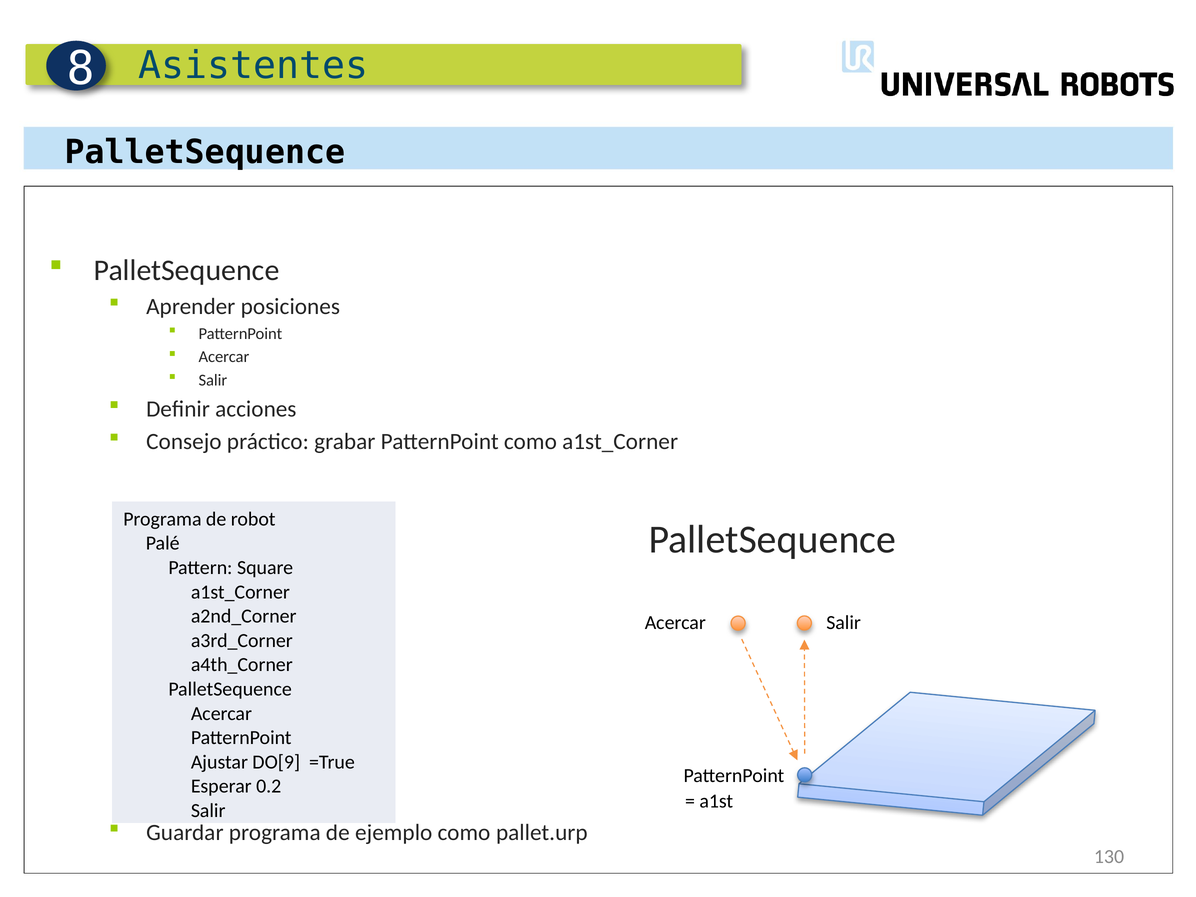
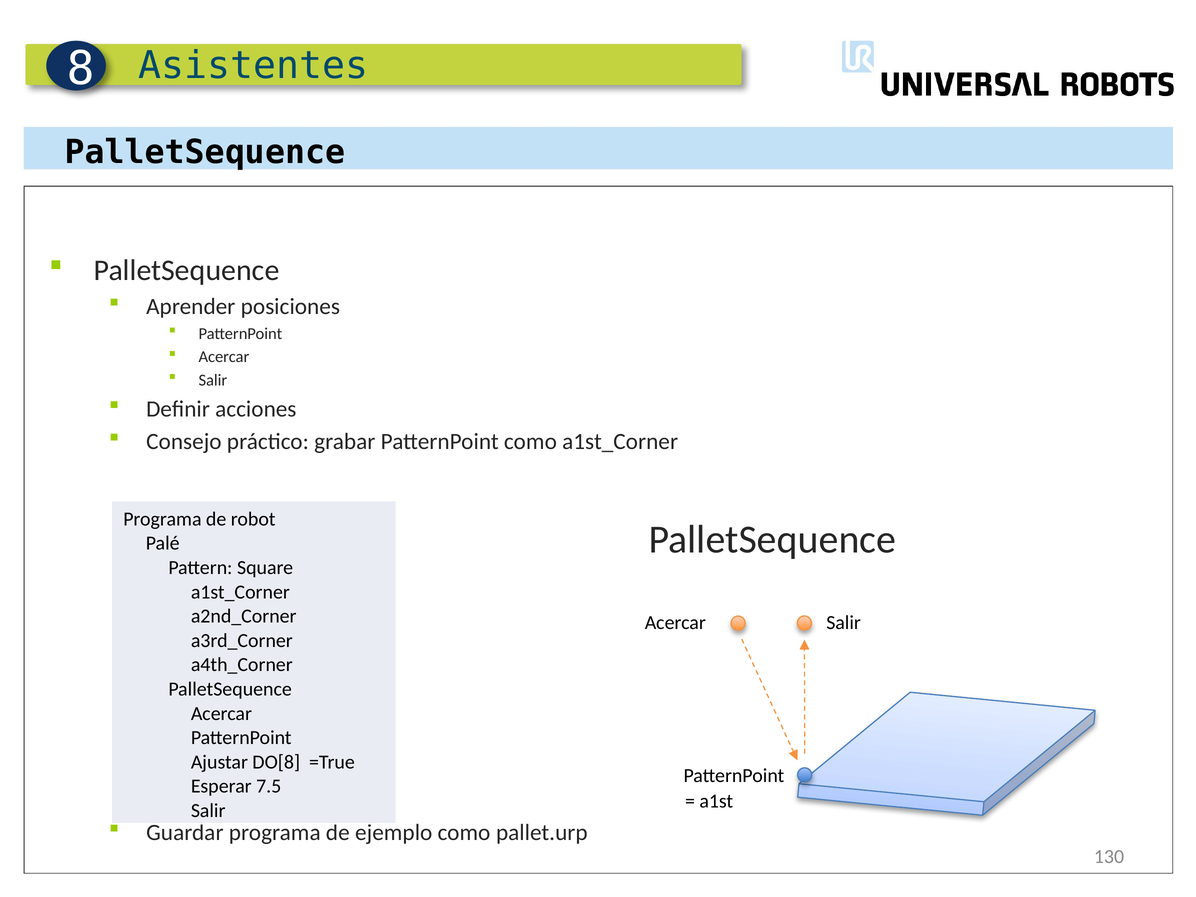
DO[9: DO[9 -> DO[8
0.2: 0.2 -> 7.5
